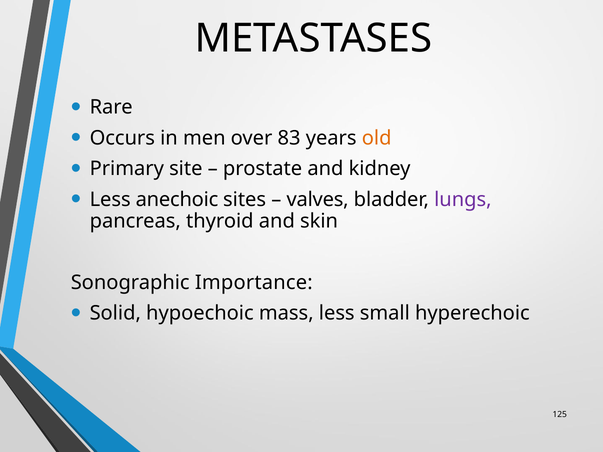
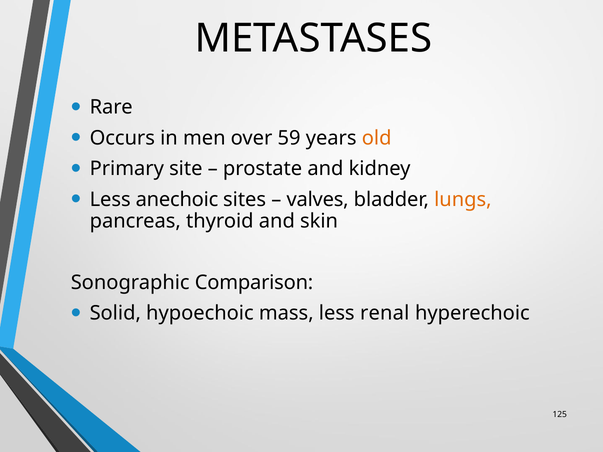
83: 83 -> 59
lungs colour: purple -> orange
Importance: Importance -> Comparison
small: small -> renal
